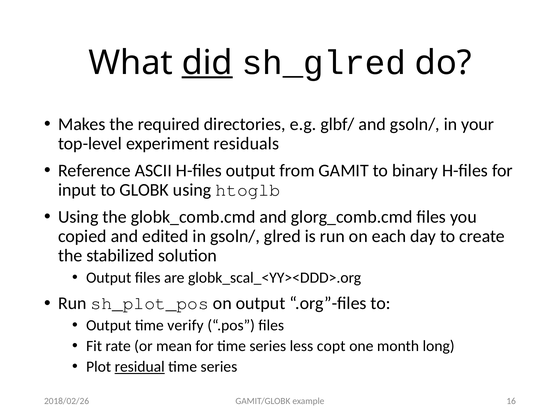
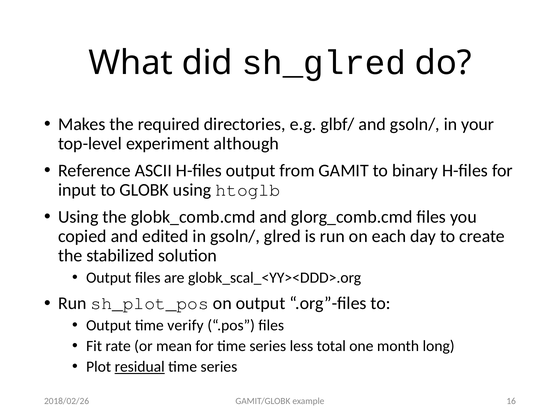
did underline: present -> none
residuals: residuals -> although
copt: copt -> total
